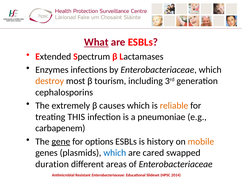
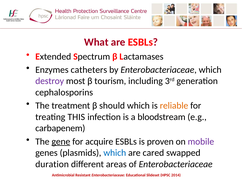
What underline: present -> none
infections: infections -> catheters
destroy colour: orange -> purple
extremely: extremely -> treatment
causes: causes -> should
pneumoniae: pneumoniae -> bloodstream
options: options -> acquire
history: history -> proven
mobile colour: orange -> purple
